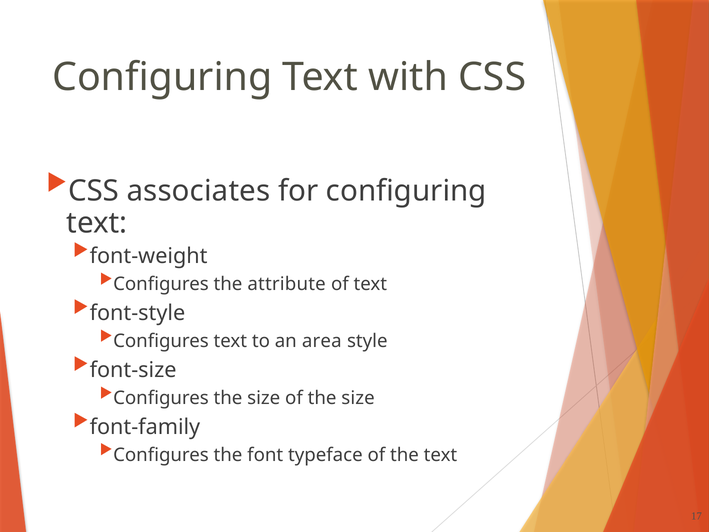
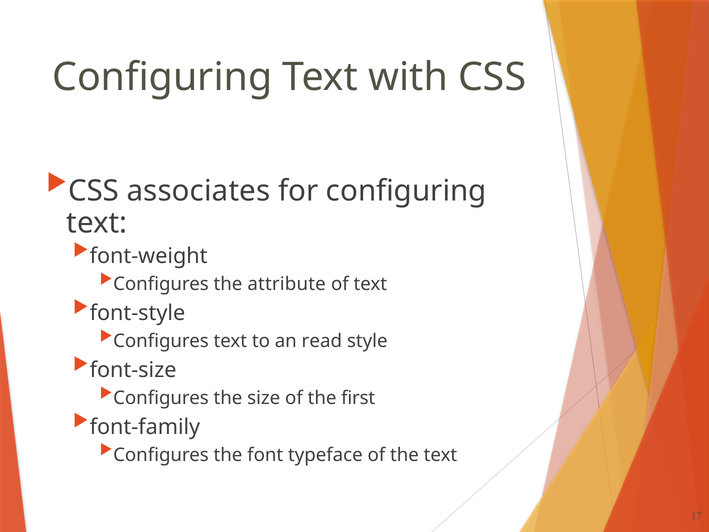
area: area -> read
of the size: size -> first
